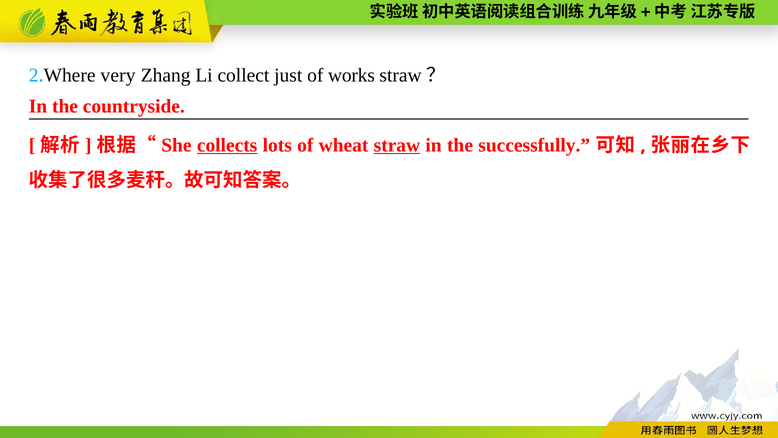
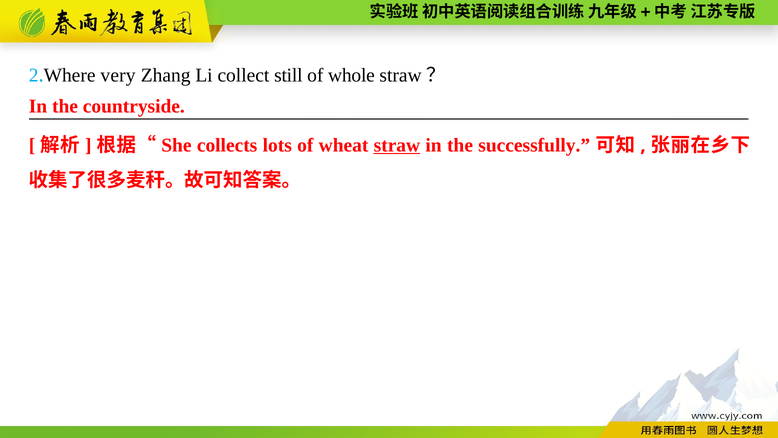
just: just -> still
works: works -> whole
collects underline: present -> none
